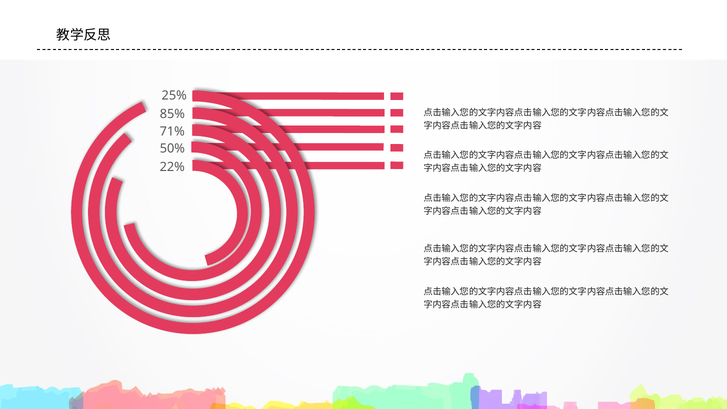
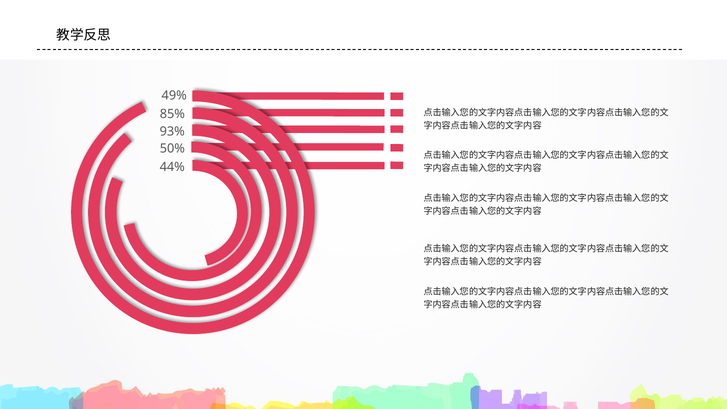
25%: 25% -> 49%
71%: 71% -> 93%
22%: 22% -> 44%
